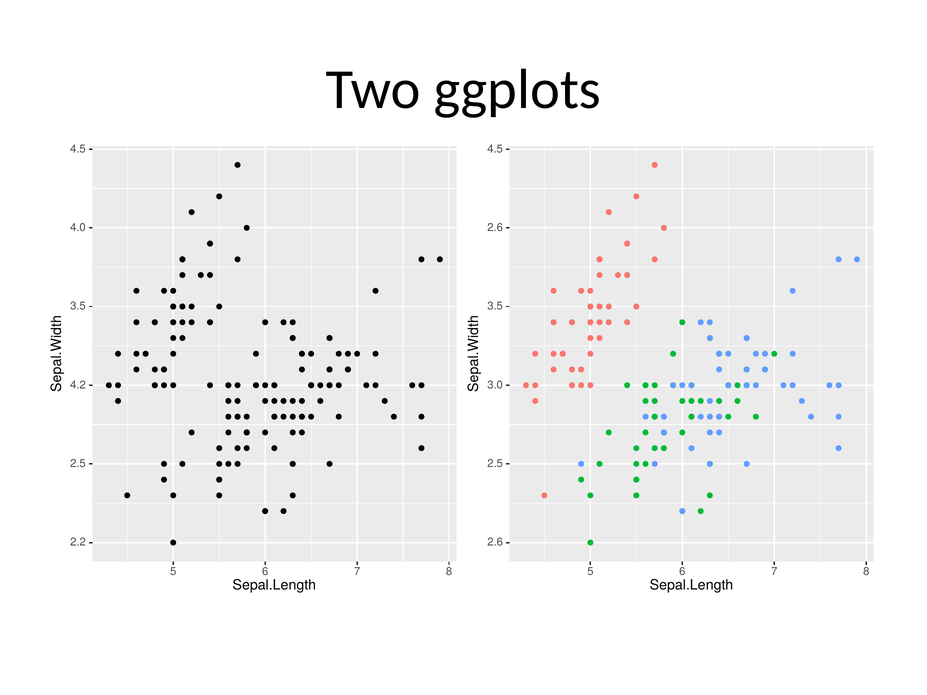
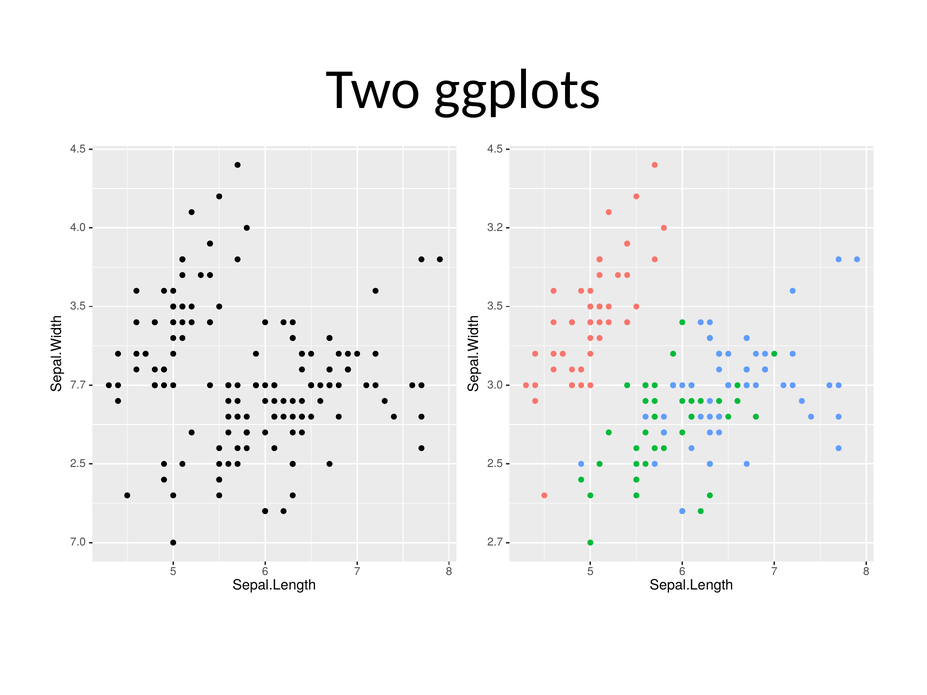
2.6 at (495, 228): 2.6 -> 3.2
4.2: 4.2 -> 7.7
2.2: 2.2 -> 7.0
2.6 at (495, 542): 2.6 -> 2.7
